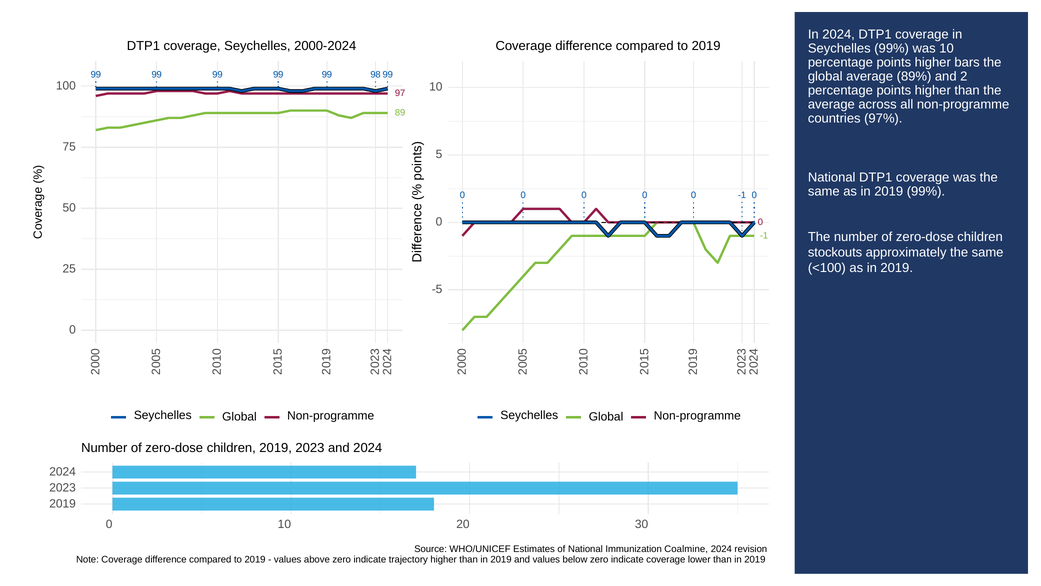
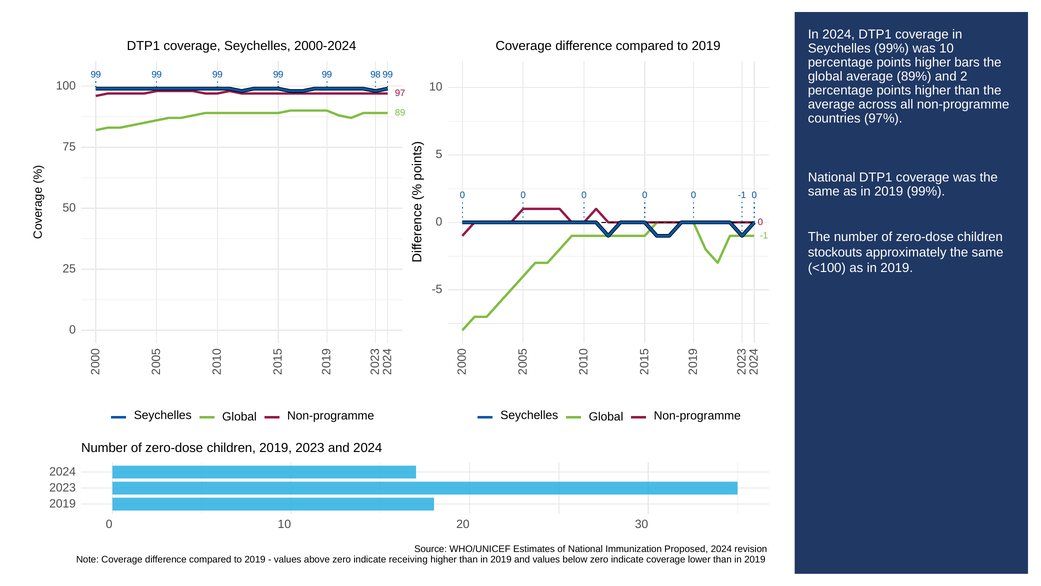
Coalmine: Coalmine -> Proposed
trajectory: trajectory -> receiving
